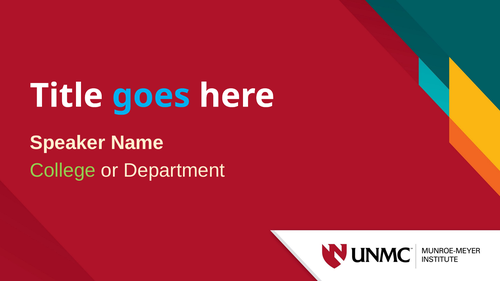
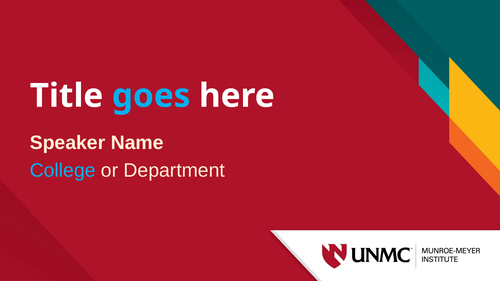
College colour: light green -> light blue
